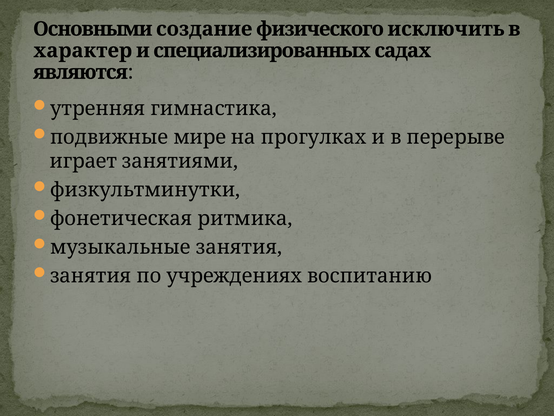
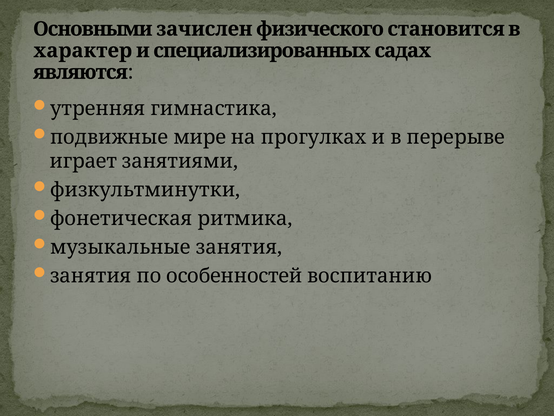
создание: создание -> зачислен
исключить: исключить -> становится
учреждениях: учреждениях -> особенностей
